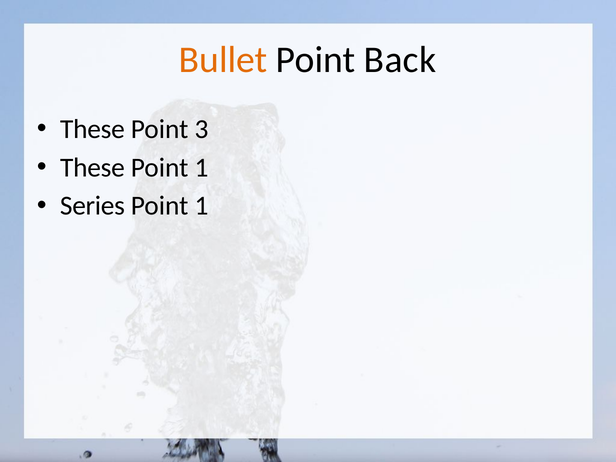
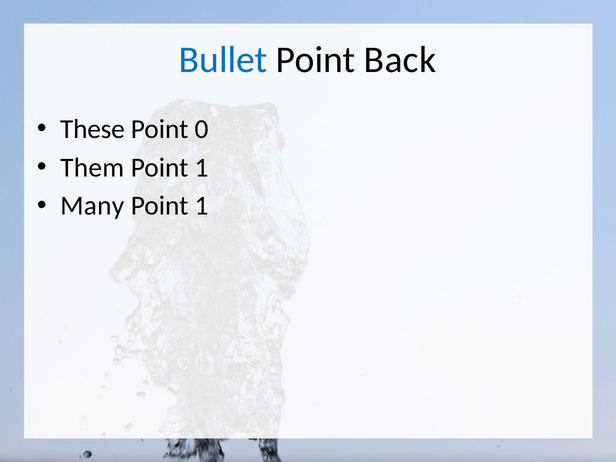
Bullet colour: orange -> blue
3: 3 -> 0
These at (92, 168): These -> Them
Series: Series -> Many
